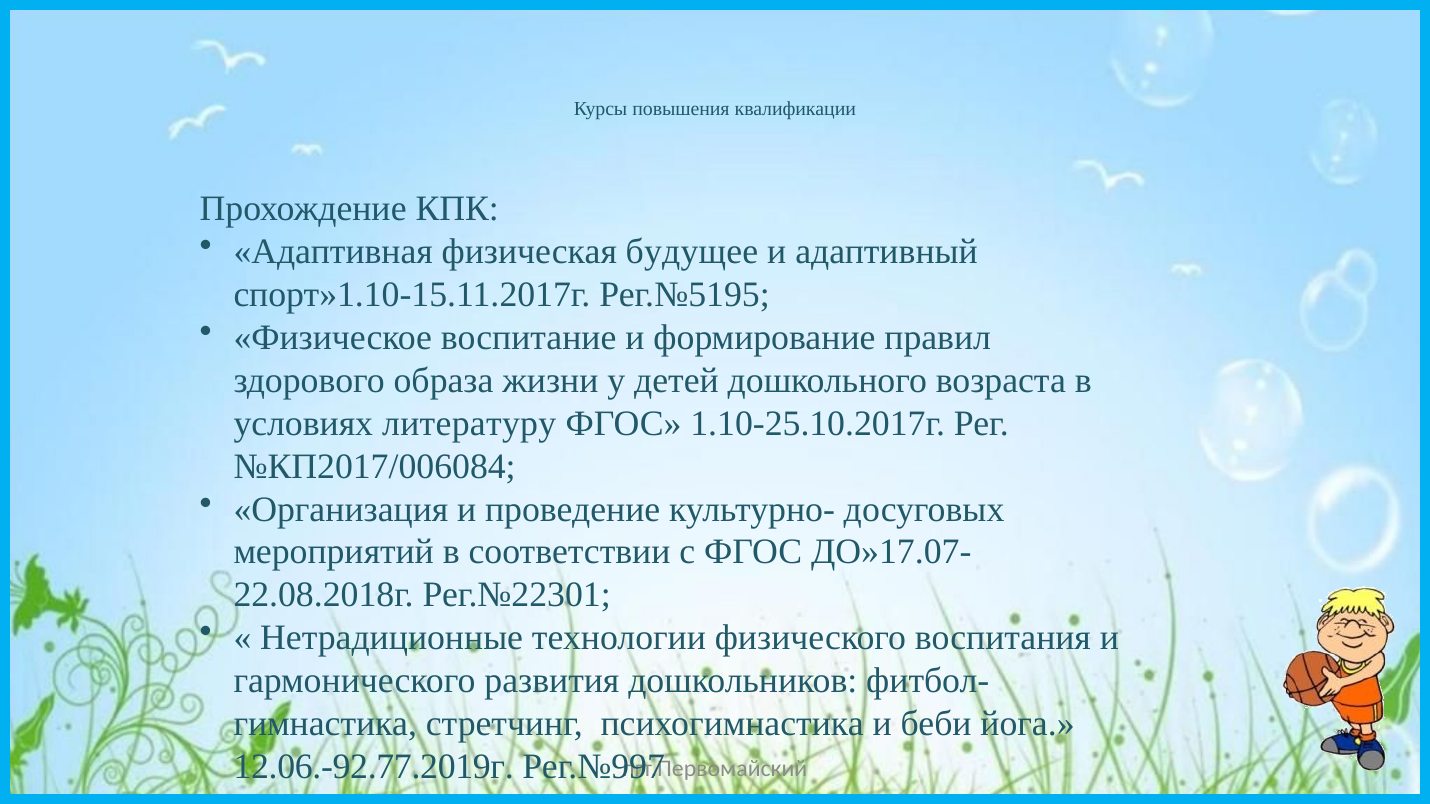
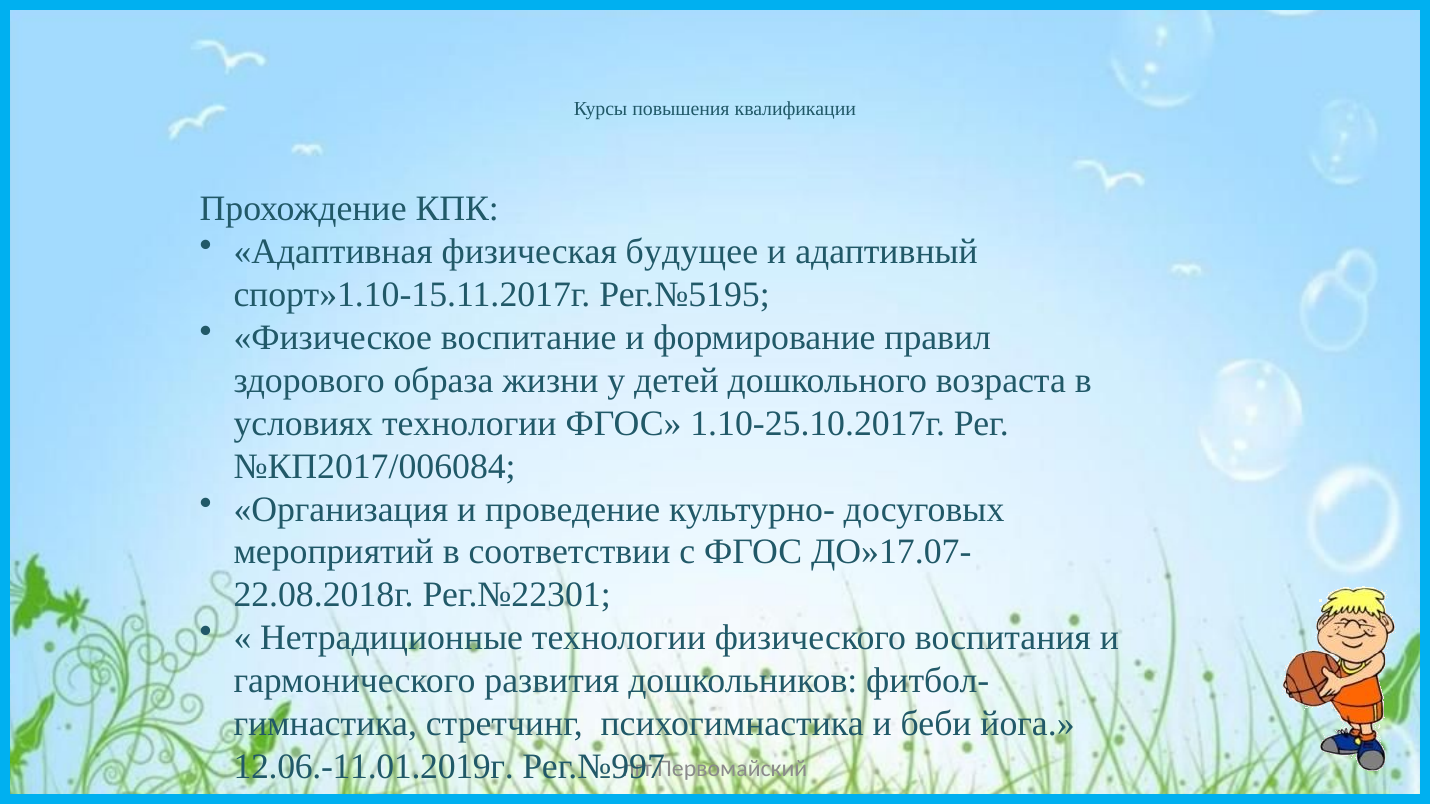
условиях литературу: литературу -> технологии
12.06.-92.77.2019г: 12.06.-92.77.2019г -> 12.06.-11.01.2019г
